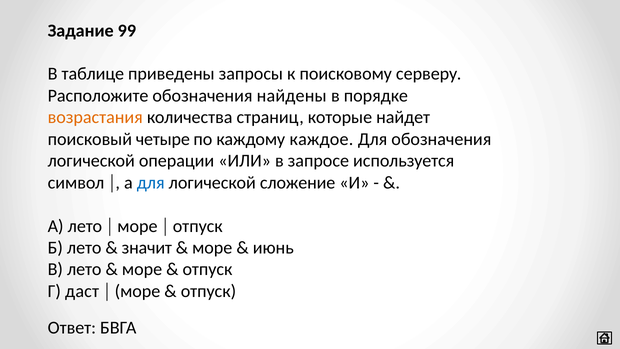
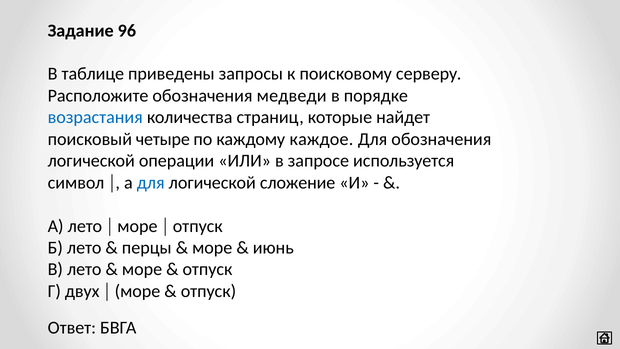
99: 99 -> 96
найдены: найдены -> медведи
возрастания colour: orange -> blue
значит: значит -> перцы
даст: даст -> двух
